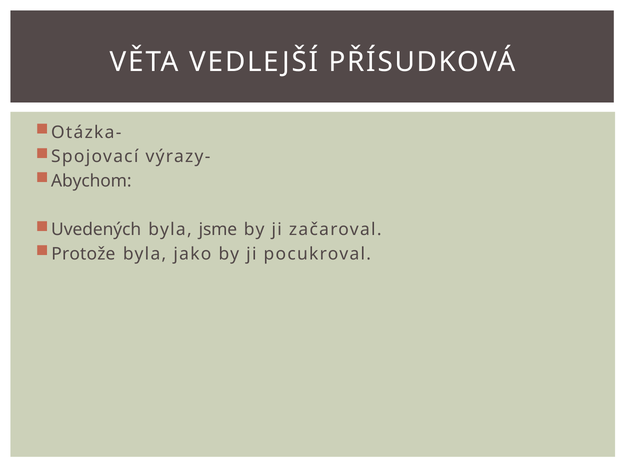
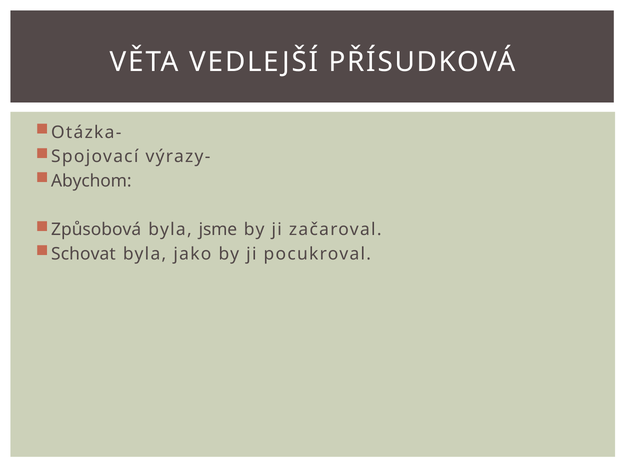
Uvedených: Uvedených -> Způsobová
Protože: Protože -> Schovat
